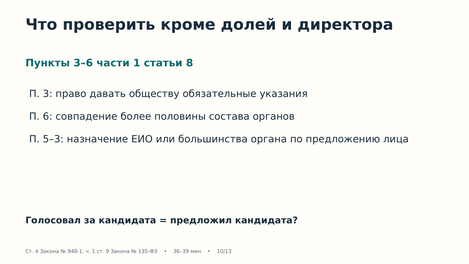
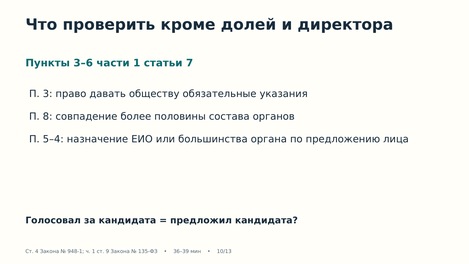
8: 8 -> 7
6: 6 -> 8
5–3: 5–3 -> 5–4
